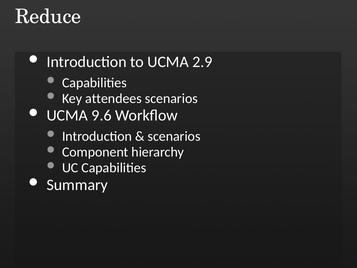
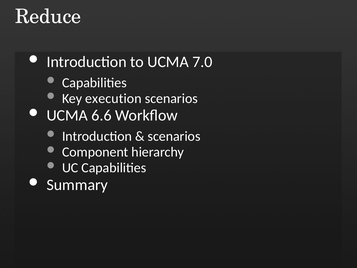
2.9: 2.9 -> 7.0
attendees: attendees -> execution
9.6: 9.6 -> 6.6
